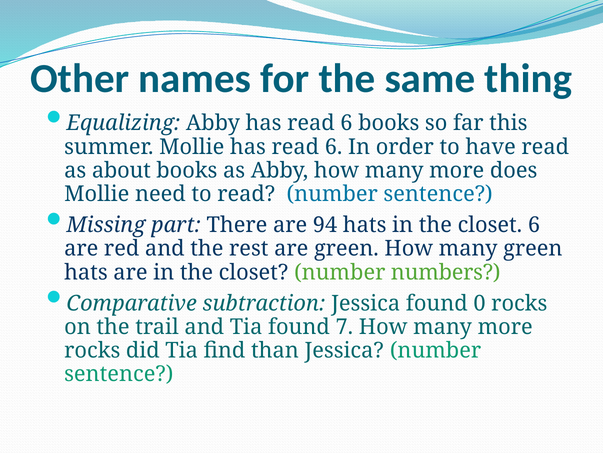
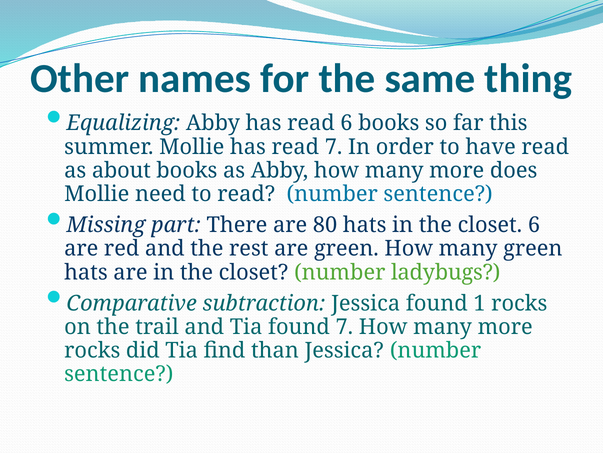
Mollie has read 6: 6 -> 7
94: 94 -> 80
numbers: numbers -> ladybugs
0: 0 -> 1
